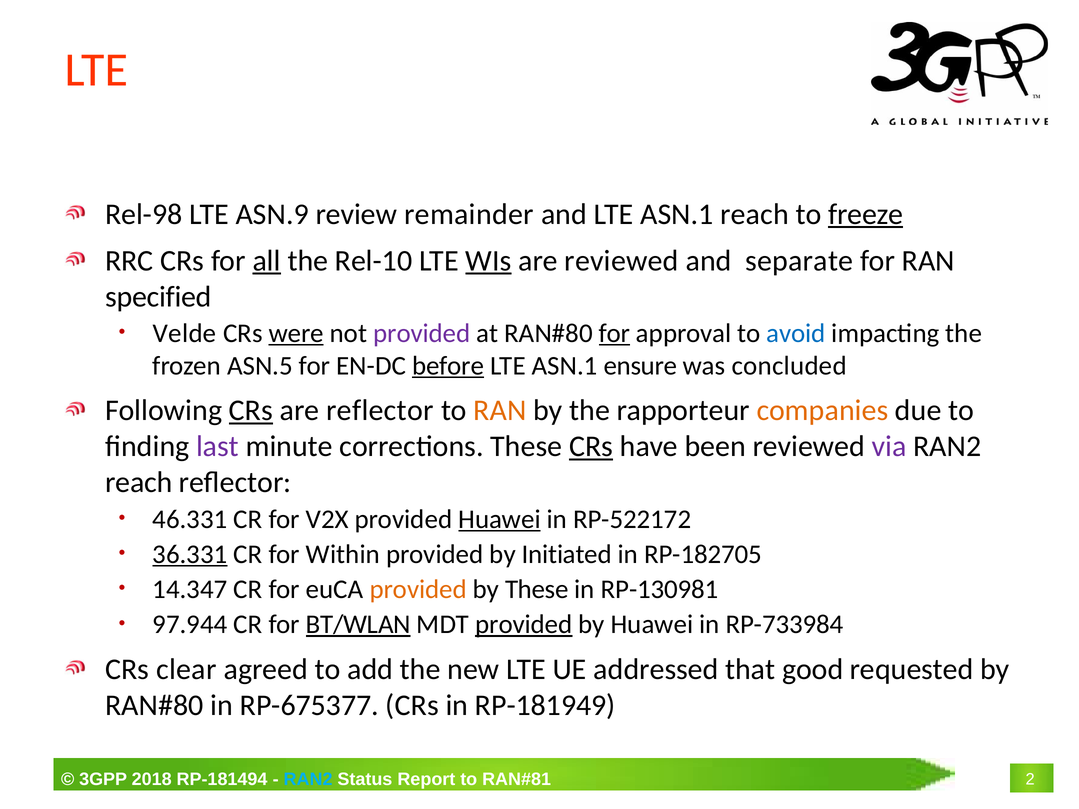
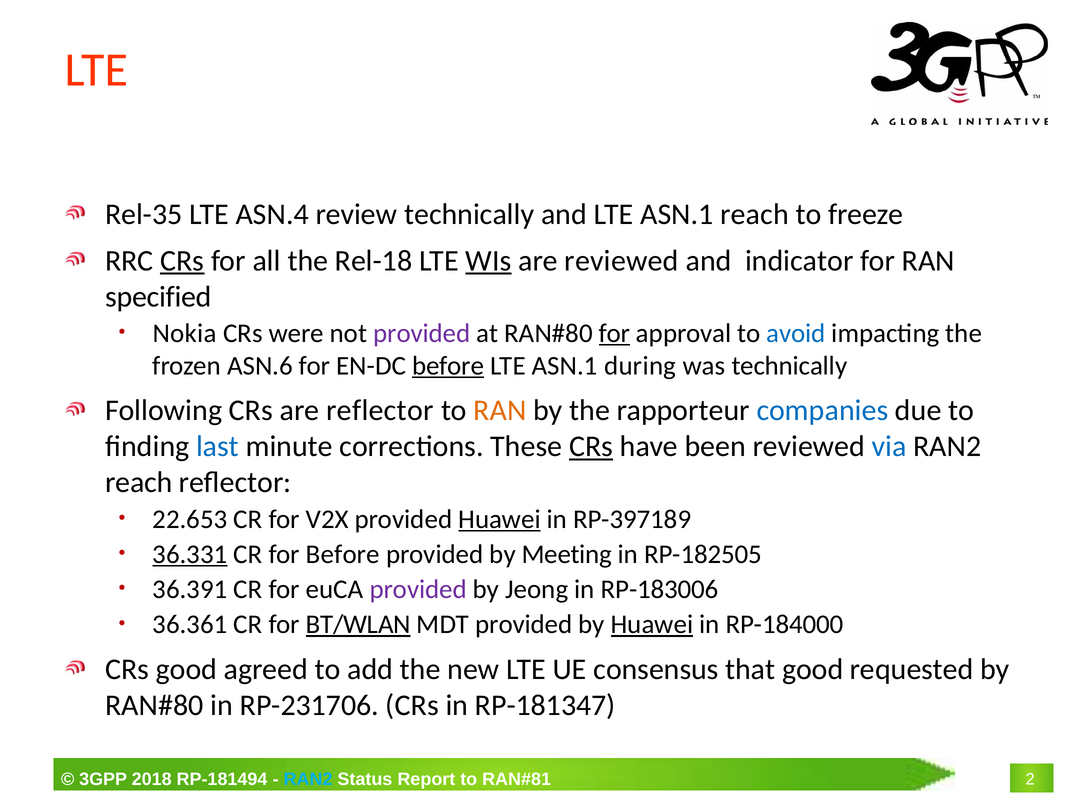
Rel-98: Rel-98 -> Rel-35
ASN.9: ASN.9 -> ASN.4
review remainder: remainder -> technically
freeze underline: present -> none
CRs at (182, 261) underline: none -> present
all underline: present -> none
Rel-10: Rel-10 -> Rel-18
separate: separate -> indicator
Velde: Velde -> Nokia
were underline: present -> none
ASN.5: ASN.5 -> ASN.6
ensure: ensure -> during
was concluded: concluded -> technically
CRs at (251, 411) underline: present -> none
companies colour: orange -> blue
last colour: purple -> blue
via colour: purple -> blue
46.331: 46.331 -> 22.653
RP-522172: RP-522172 -> RP-397189
for Within: Within -> Before
Initiated: Initiated -> Meeting
RP-182705: RP-182705 -> RP-182505
14.347: 14.347 -> 36.391
provided at (418, 590) colour: orange -> purple
by These: These -> Jeong
RP-130981: RP-130981 -> RP-183006
97.944: 97.944 -> 36.361
provided at (524, 625) underline: present -> none
Huawei at (652, 625) underline: none -> present
RP-733984: RP-733984 -> RP-184000
CRs clear: clear -> good
addressed: addressed -> consensus
RP-675377: RP-675377 -> RP-231706
RP-181949: RP-181949 -> RP-181347
